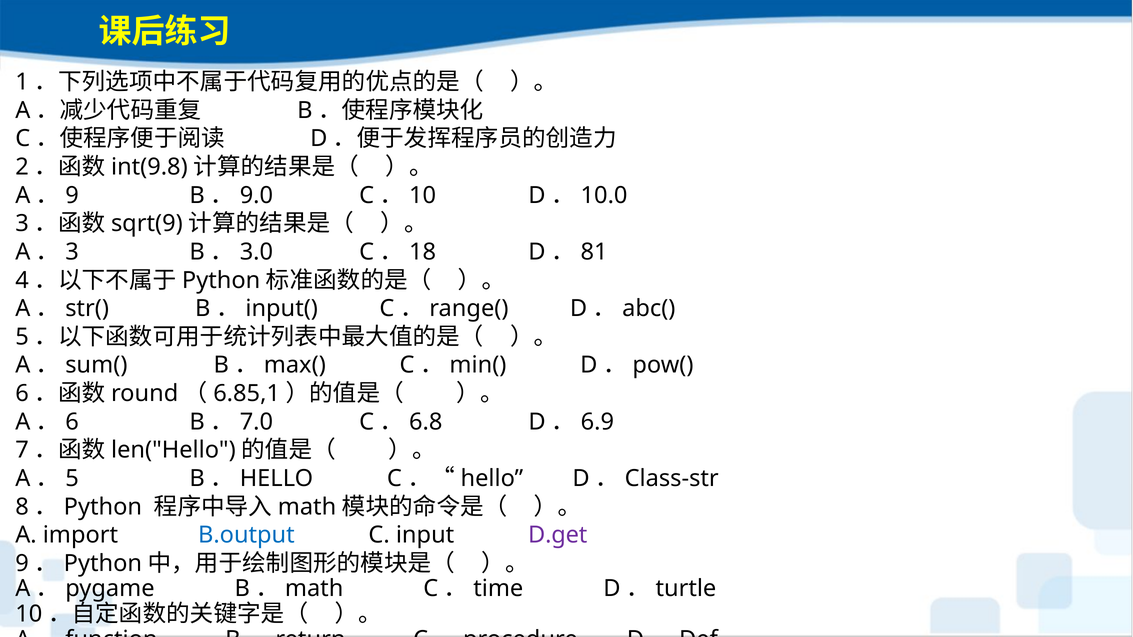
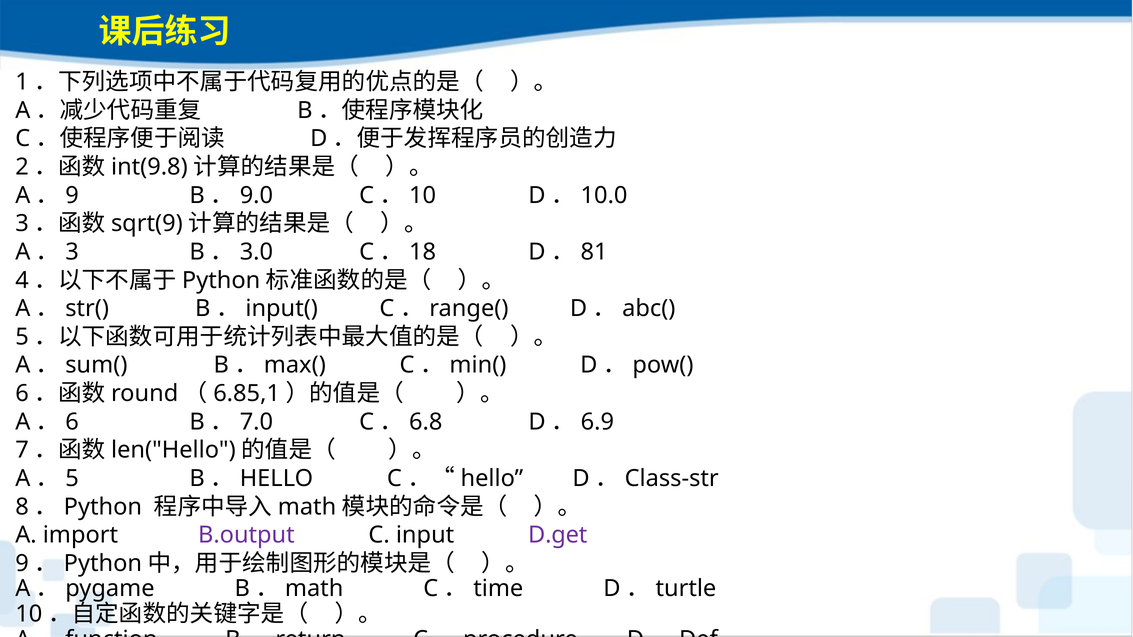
B.output colour: blue -> purple
